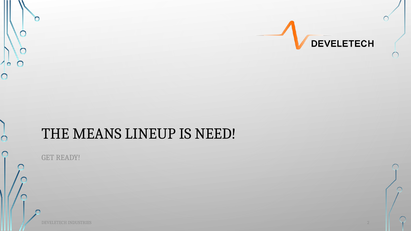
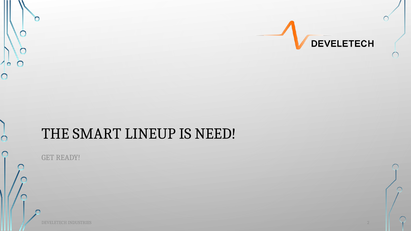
MEANS: MEANS -> SMART
